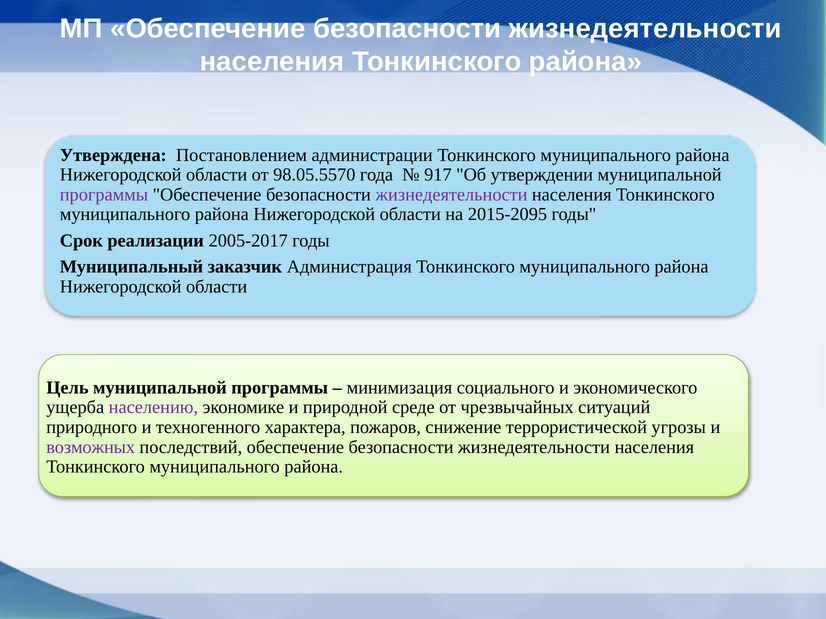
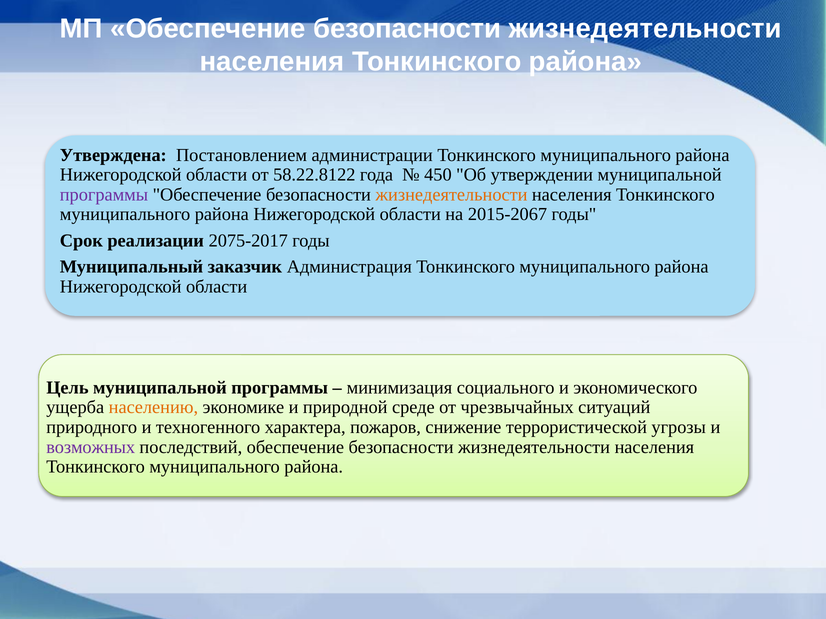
98.05.5570: 98.05.5570 -> 58.22.8122
917: 917 -> 450
жизнедеятельности at (451, 195) colour: purple -> orange
2015-2095: 2015-2095 -> 2015-2067
2005-2017: 2005-2017 -> 2075-2017
населению colour: purple -> orange
